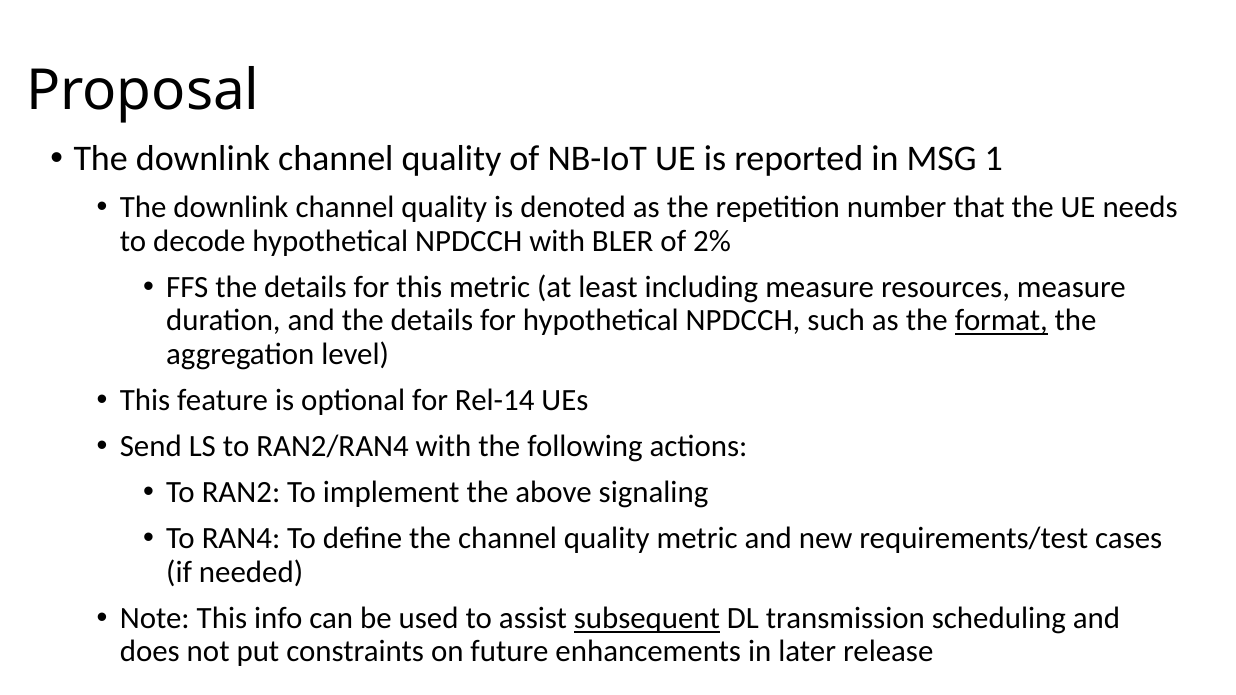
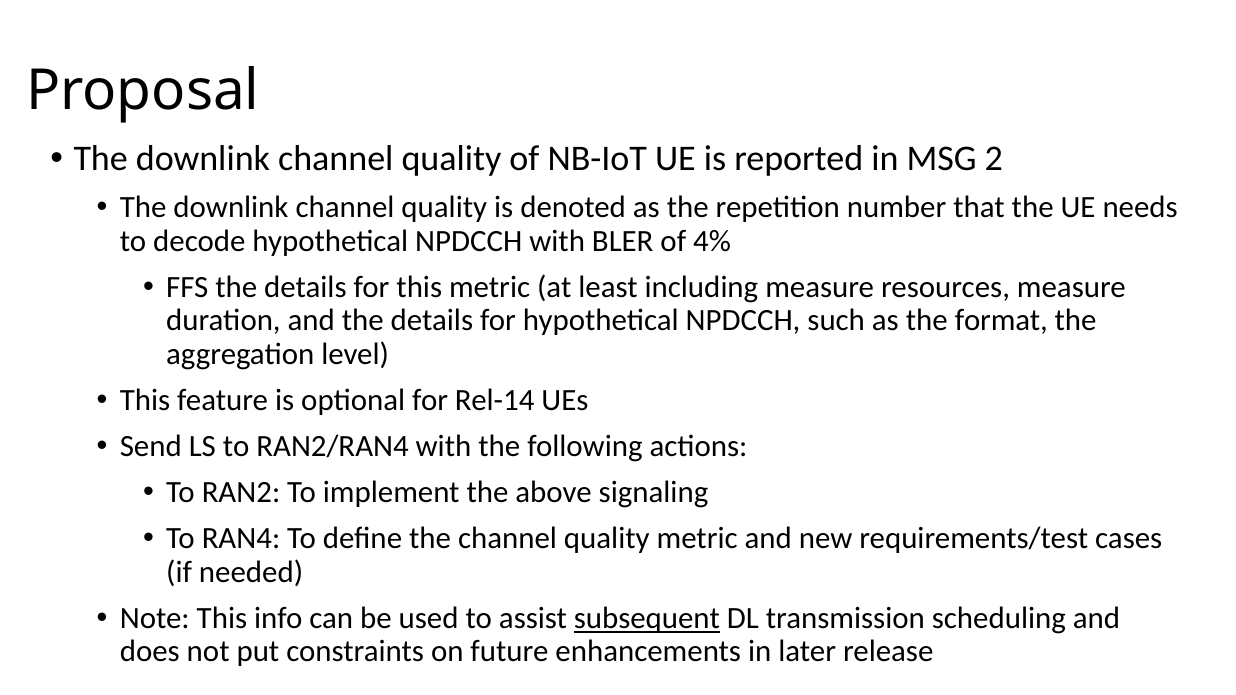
1: 1 -> 2
2%: 2% -> 4%
format underline: present -> none
